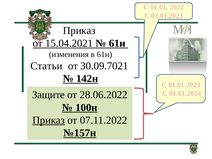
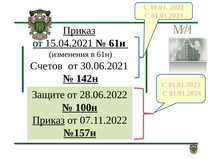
Приказ at (79, 31) underline: none -> present
Статьи: Статьи -> Счетов
30.09.7021: 30.09.7021 -> 30.06.2021
